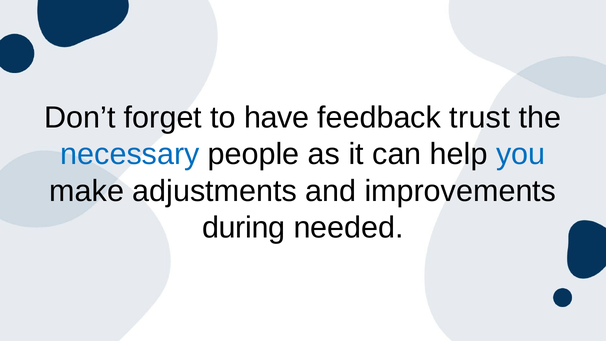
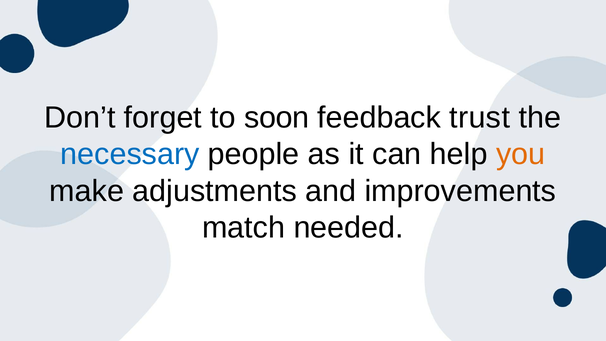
have: have -> soon
you colour: blue -> orange
during: during -> match
